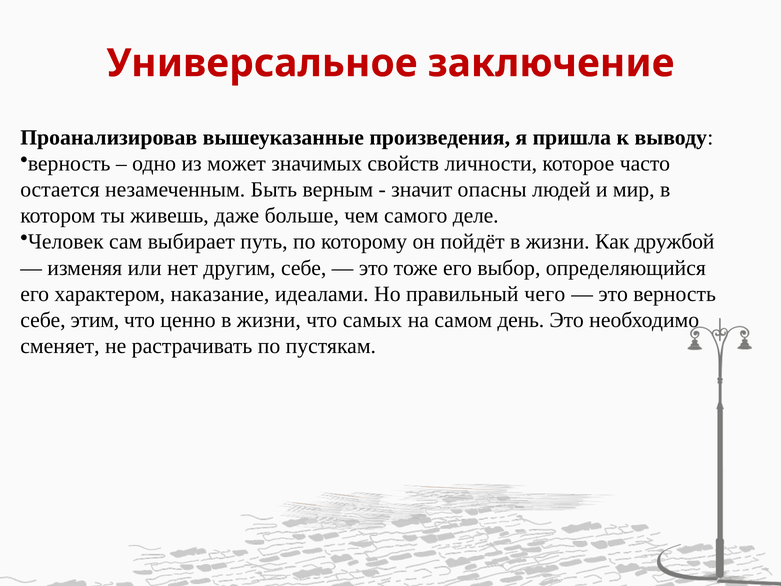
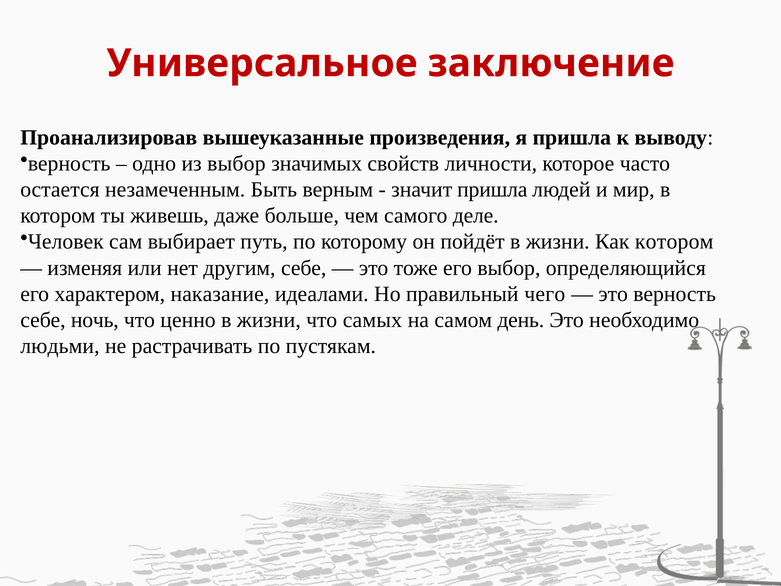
из может: может -> выбор
значит опасны: опасны -> пришла
Как дружбой: дружбой -> котором
этим: этим -> ночь
сменяет: сменяет -> людьми
